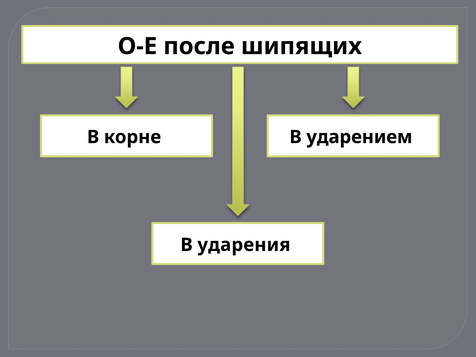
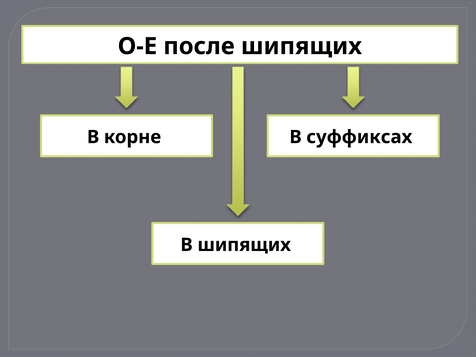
ударением: ударением -> суффиксах
В ударения: ударения -> шипящих
